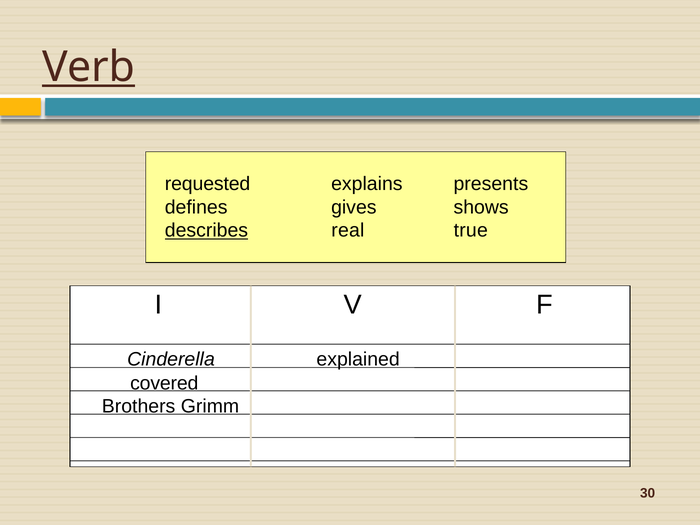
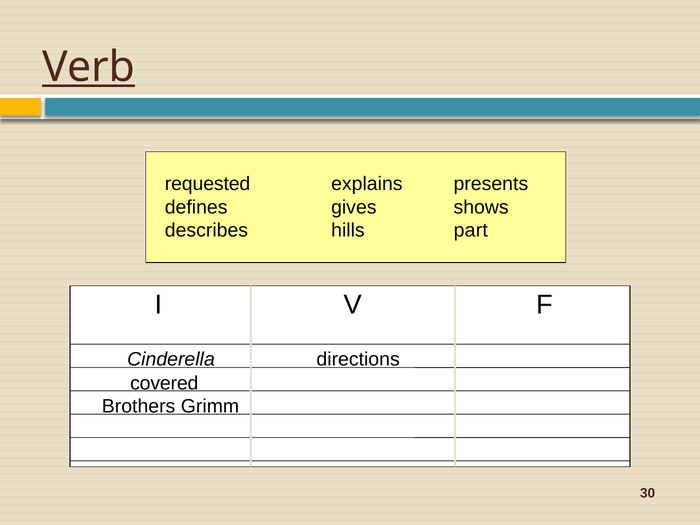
describes underline: present -> none
real: real -> hills
true: true -> part
explained: explained -> directions
